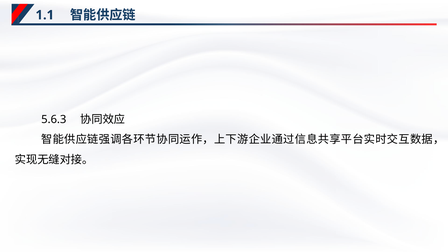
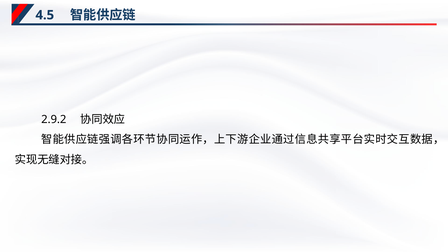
1.1: 1.1 -> 4.5
5.6.3: 5.6.3 -> 2.9.2
